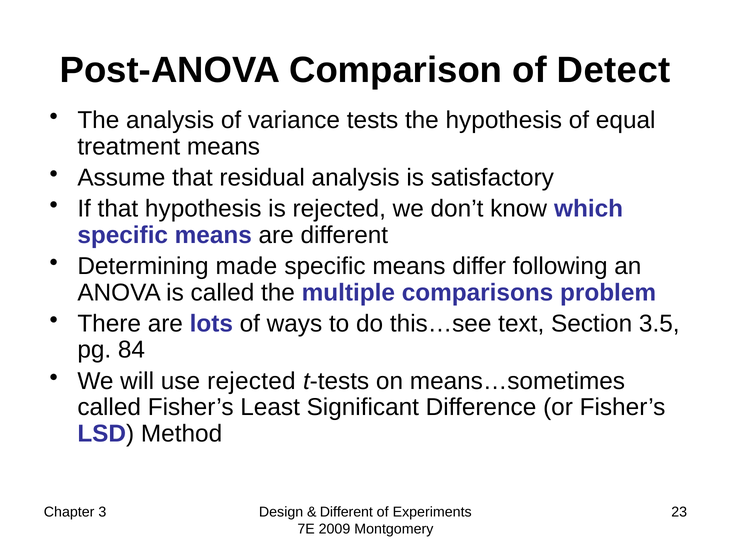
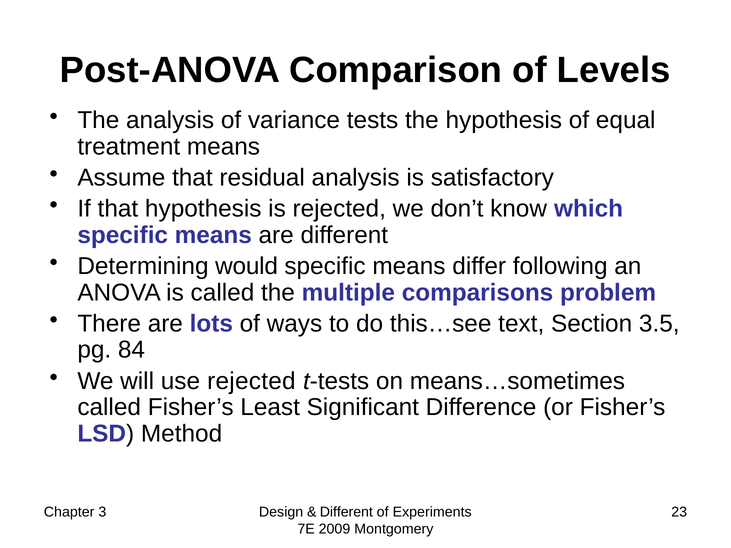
Detect: Detect -> Levels
made: made -> would
